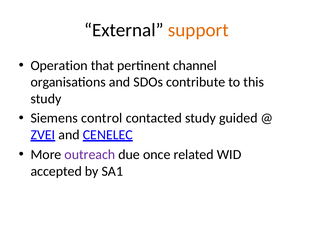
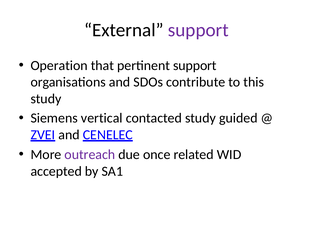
support at (198, 30) colour: orange -> purple
pertinent channel: channel -> support
control: control -> vertical
